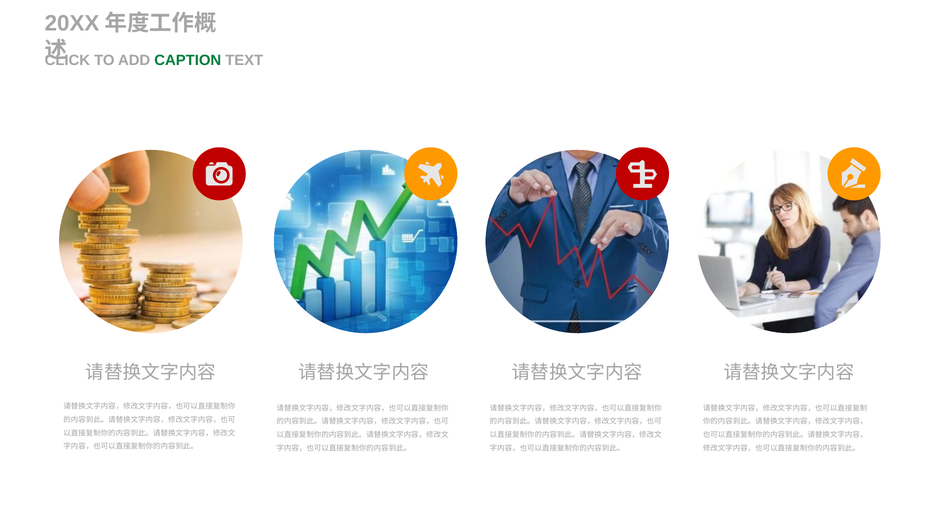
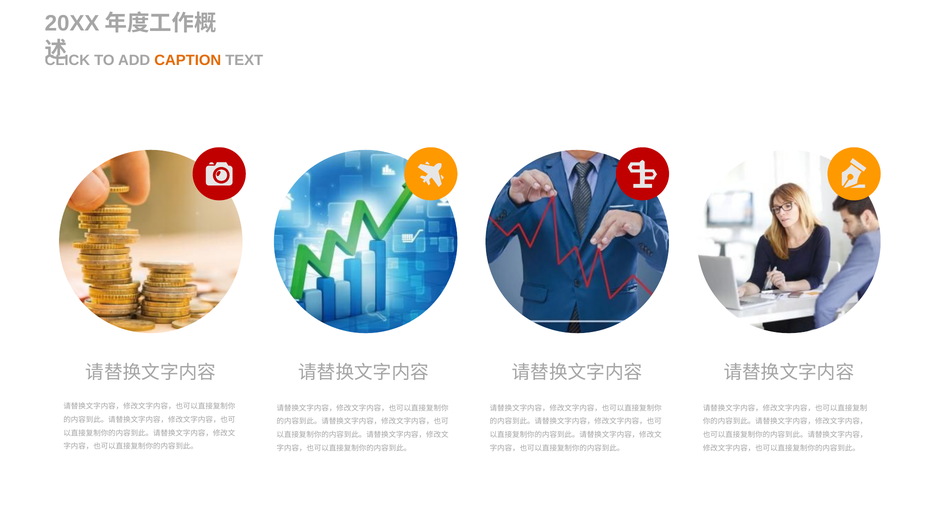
CAPTION colour: green -> orange
